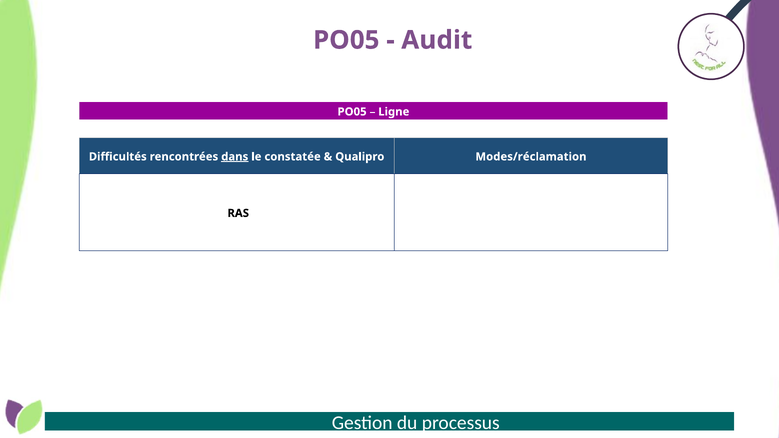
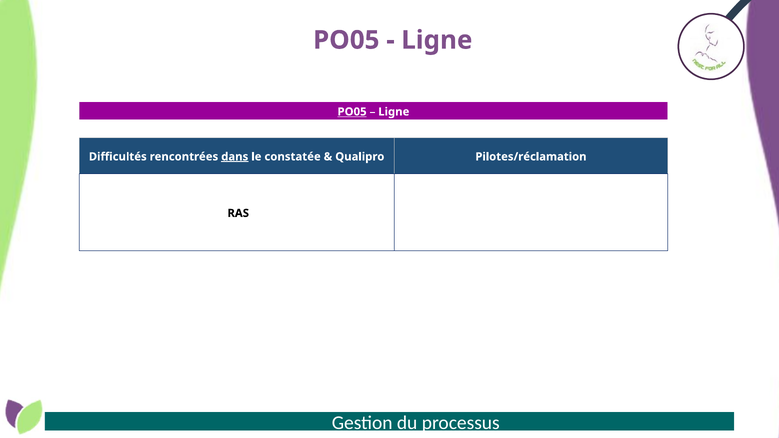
Audit at (437, 40): Audit -> Ligne
PO05 at (352, 112) underline: none -> present
Modes/réclamation: Modes/réclamation -> Pilotes/réclamation
